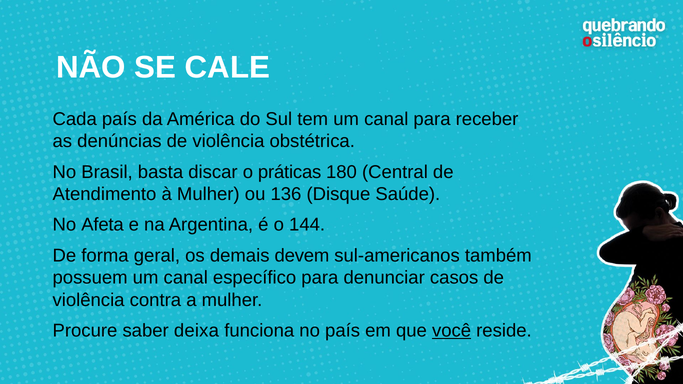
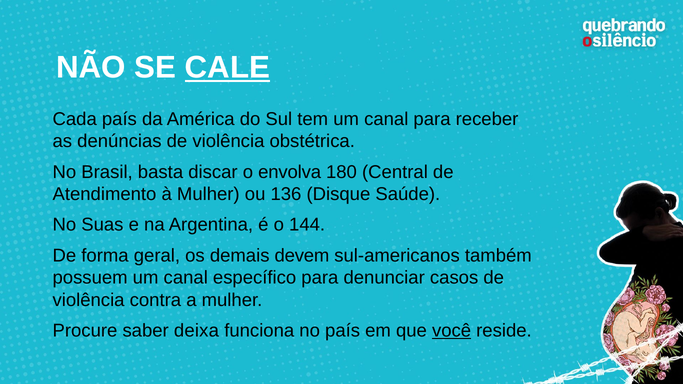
CALE underline: none -> present
práticas: práticas -> envolva
Afeta: Afeta -> Suas
